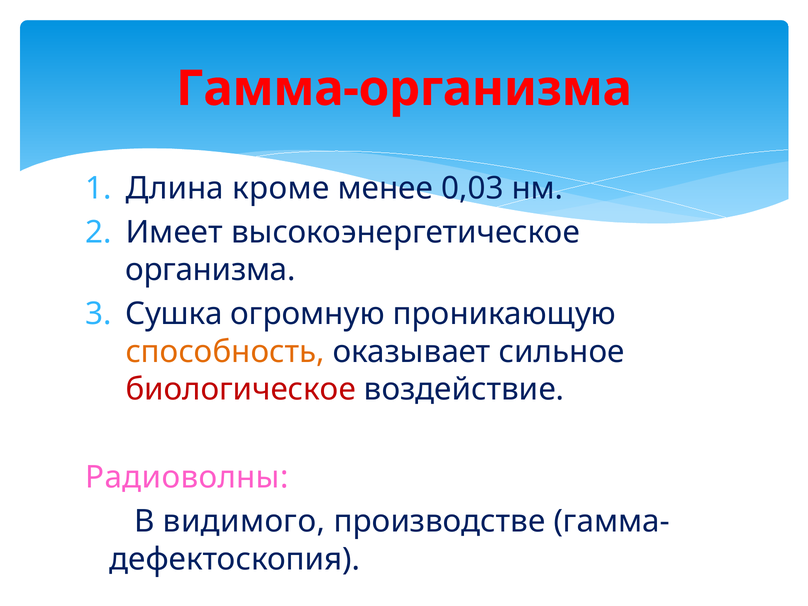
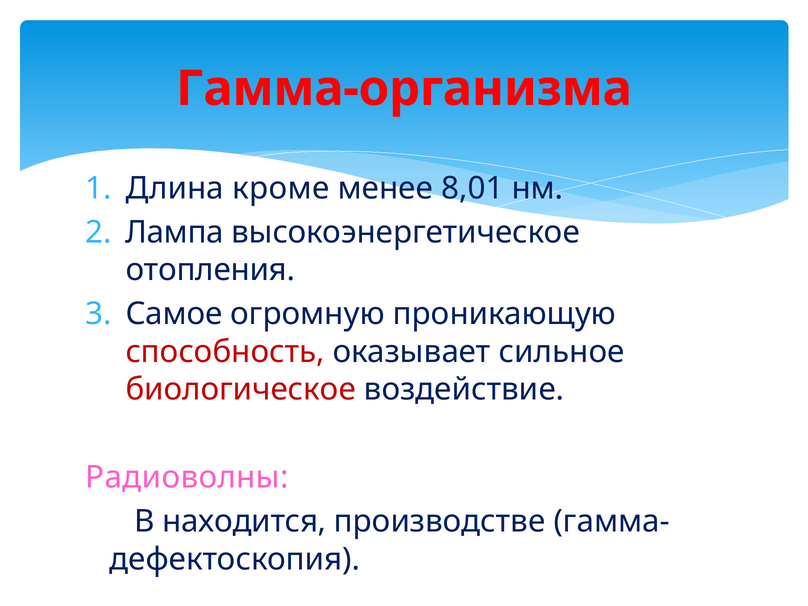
0,03: 0,03 -> 8,01
Имеет: Имеет -> Лампа
организма: организма -> отопления
Сушка: Сушка -> Самое
способность colour: orange -> red
видимого: видимого -> находится
